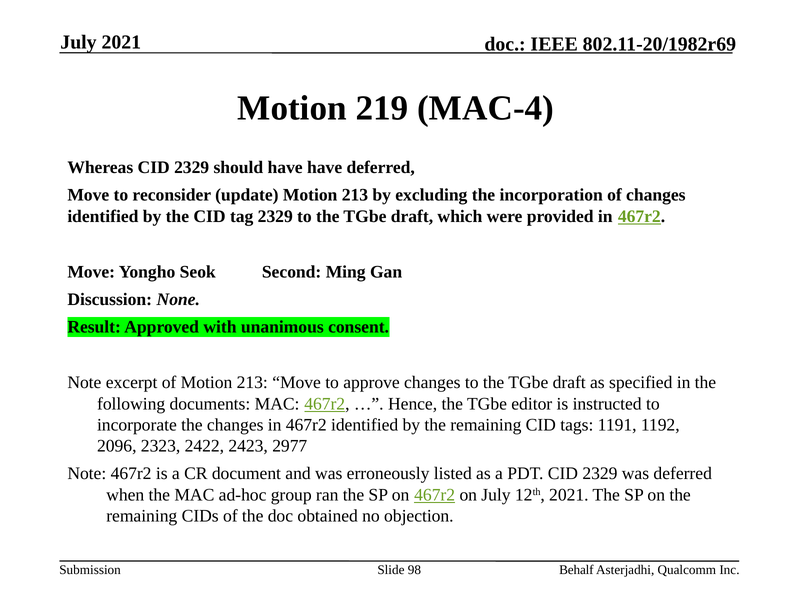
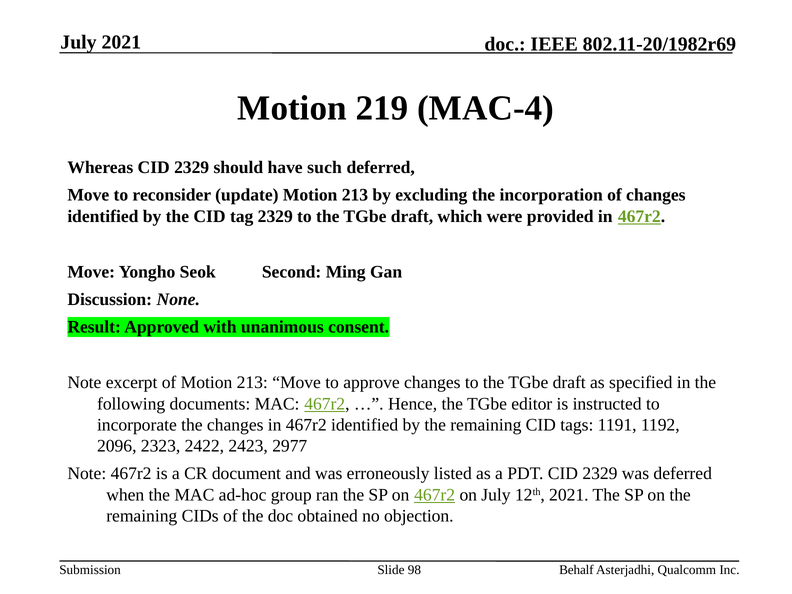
have have: have -> such
